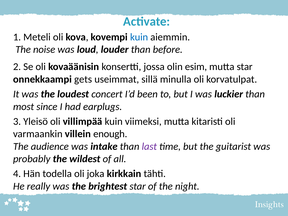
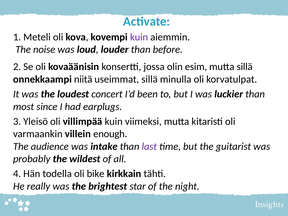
kuin at (139, 37) colour: blue -> purple
mutta star: star -> sillä
gets: gets -> niitä
joka: joka -> bike
